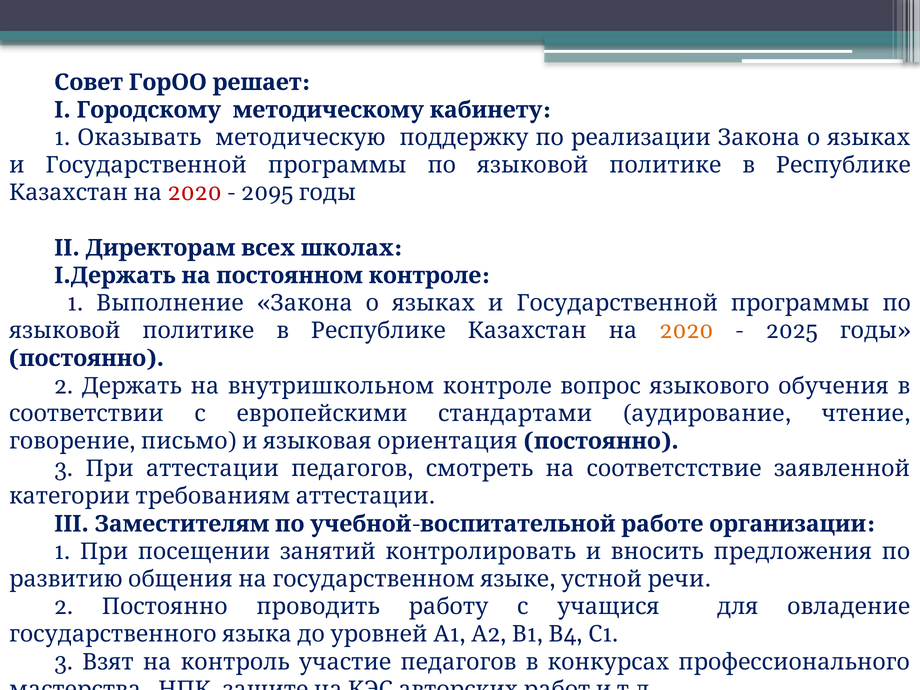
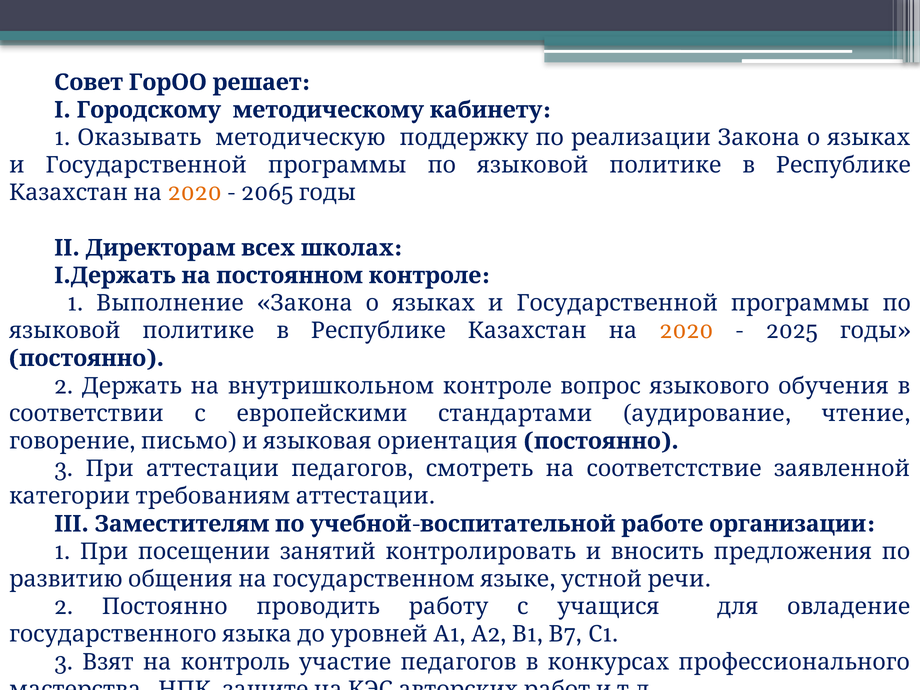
2020 at (195, 193) colour: red -> orange
2095: 2095 -> 2065
4: 4 -> 7
